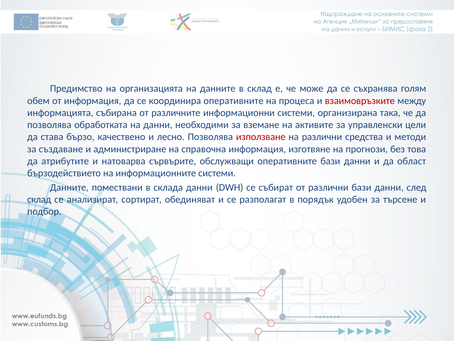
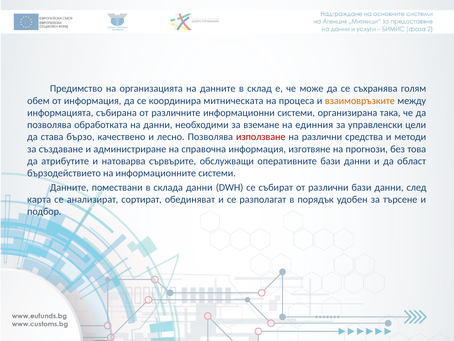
координира оперативните: оперативните -> митническата
взаимовръзките colour: red -> orange
активите: активите -> единния
склад at (39, 199): склад -> карта
